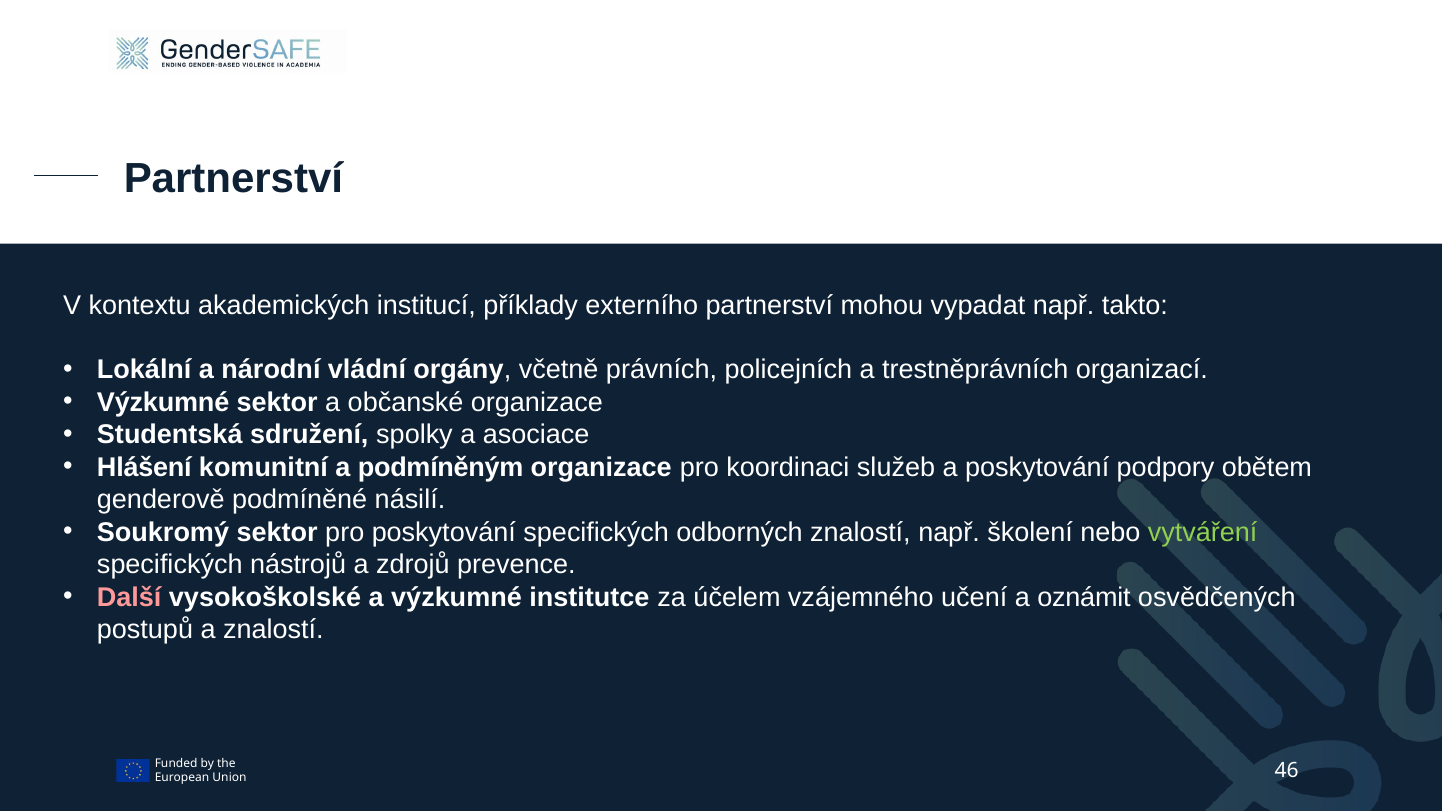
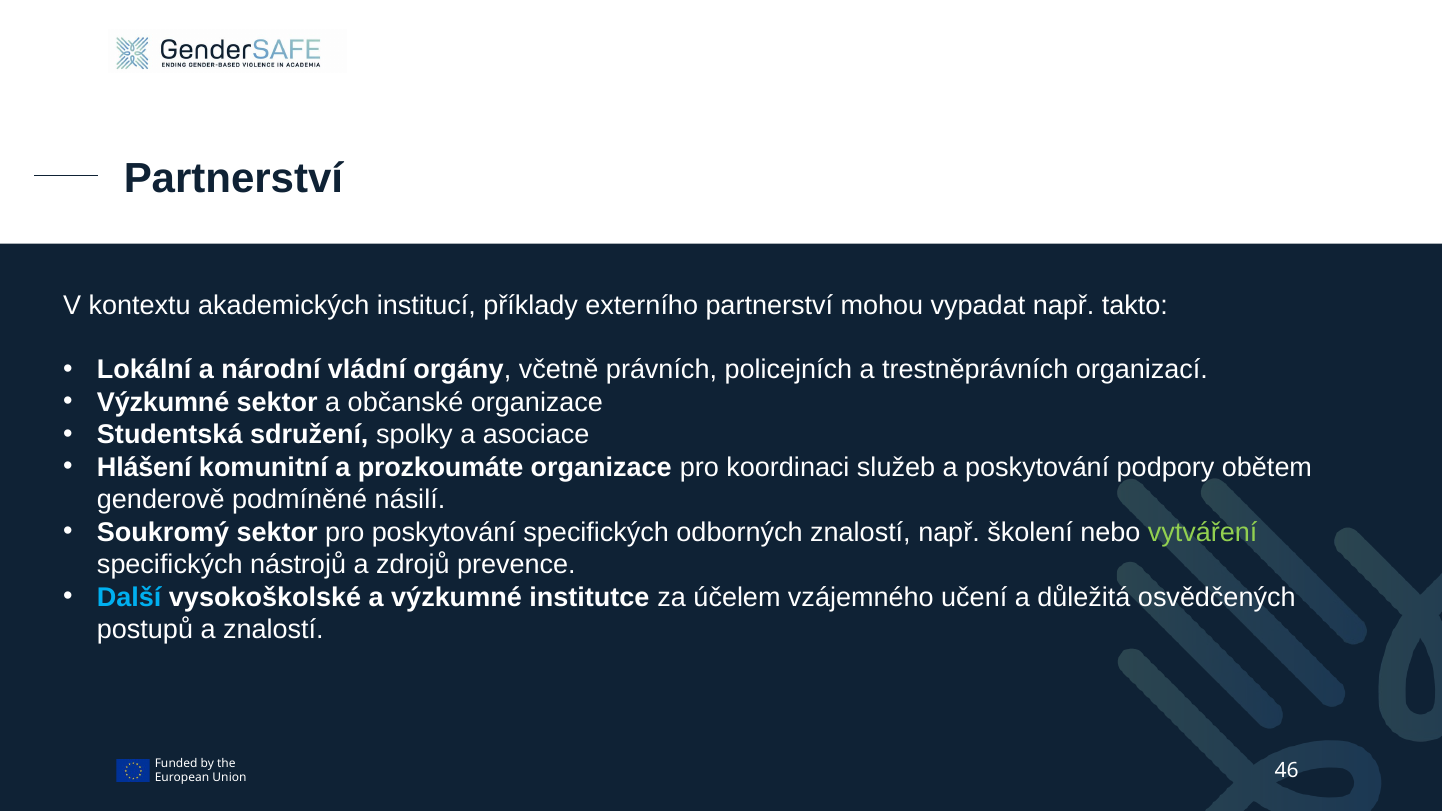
podmíněným: podmíněným -> prozkoumáte
Další colour: pink -> light blue
oznámit: oznámit -> důležitá
